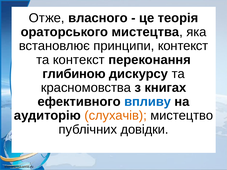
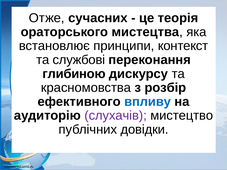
власного: власного -> сучасних
та контекст: контекст -> службові
книгах: книгах -> розбір
слухачів colour: orange -> purple
